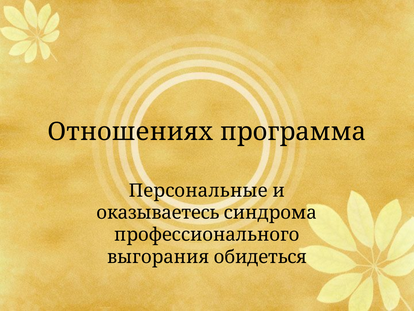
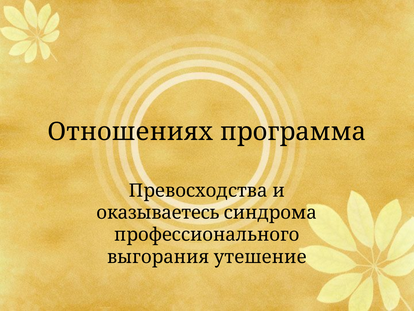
Персональные: Персональные -> Превосходства
обидеться: обидеться -> утешение
